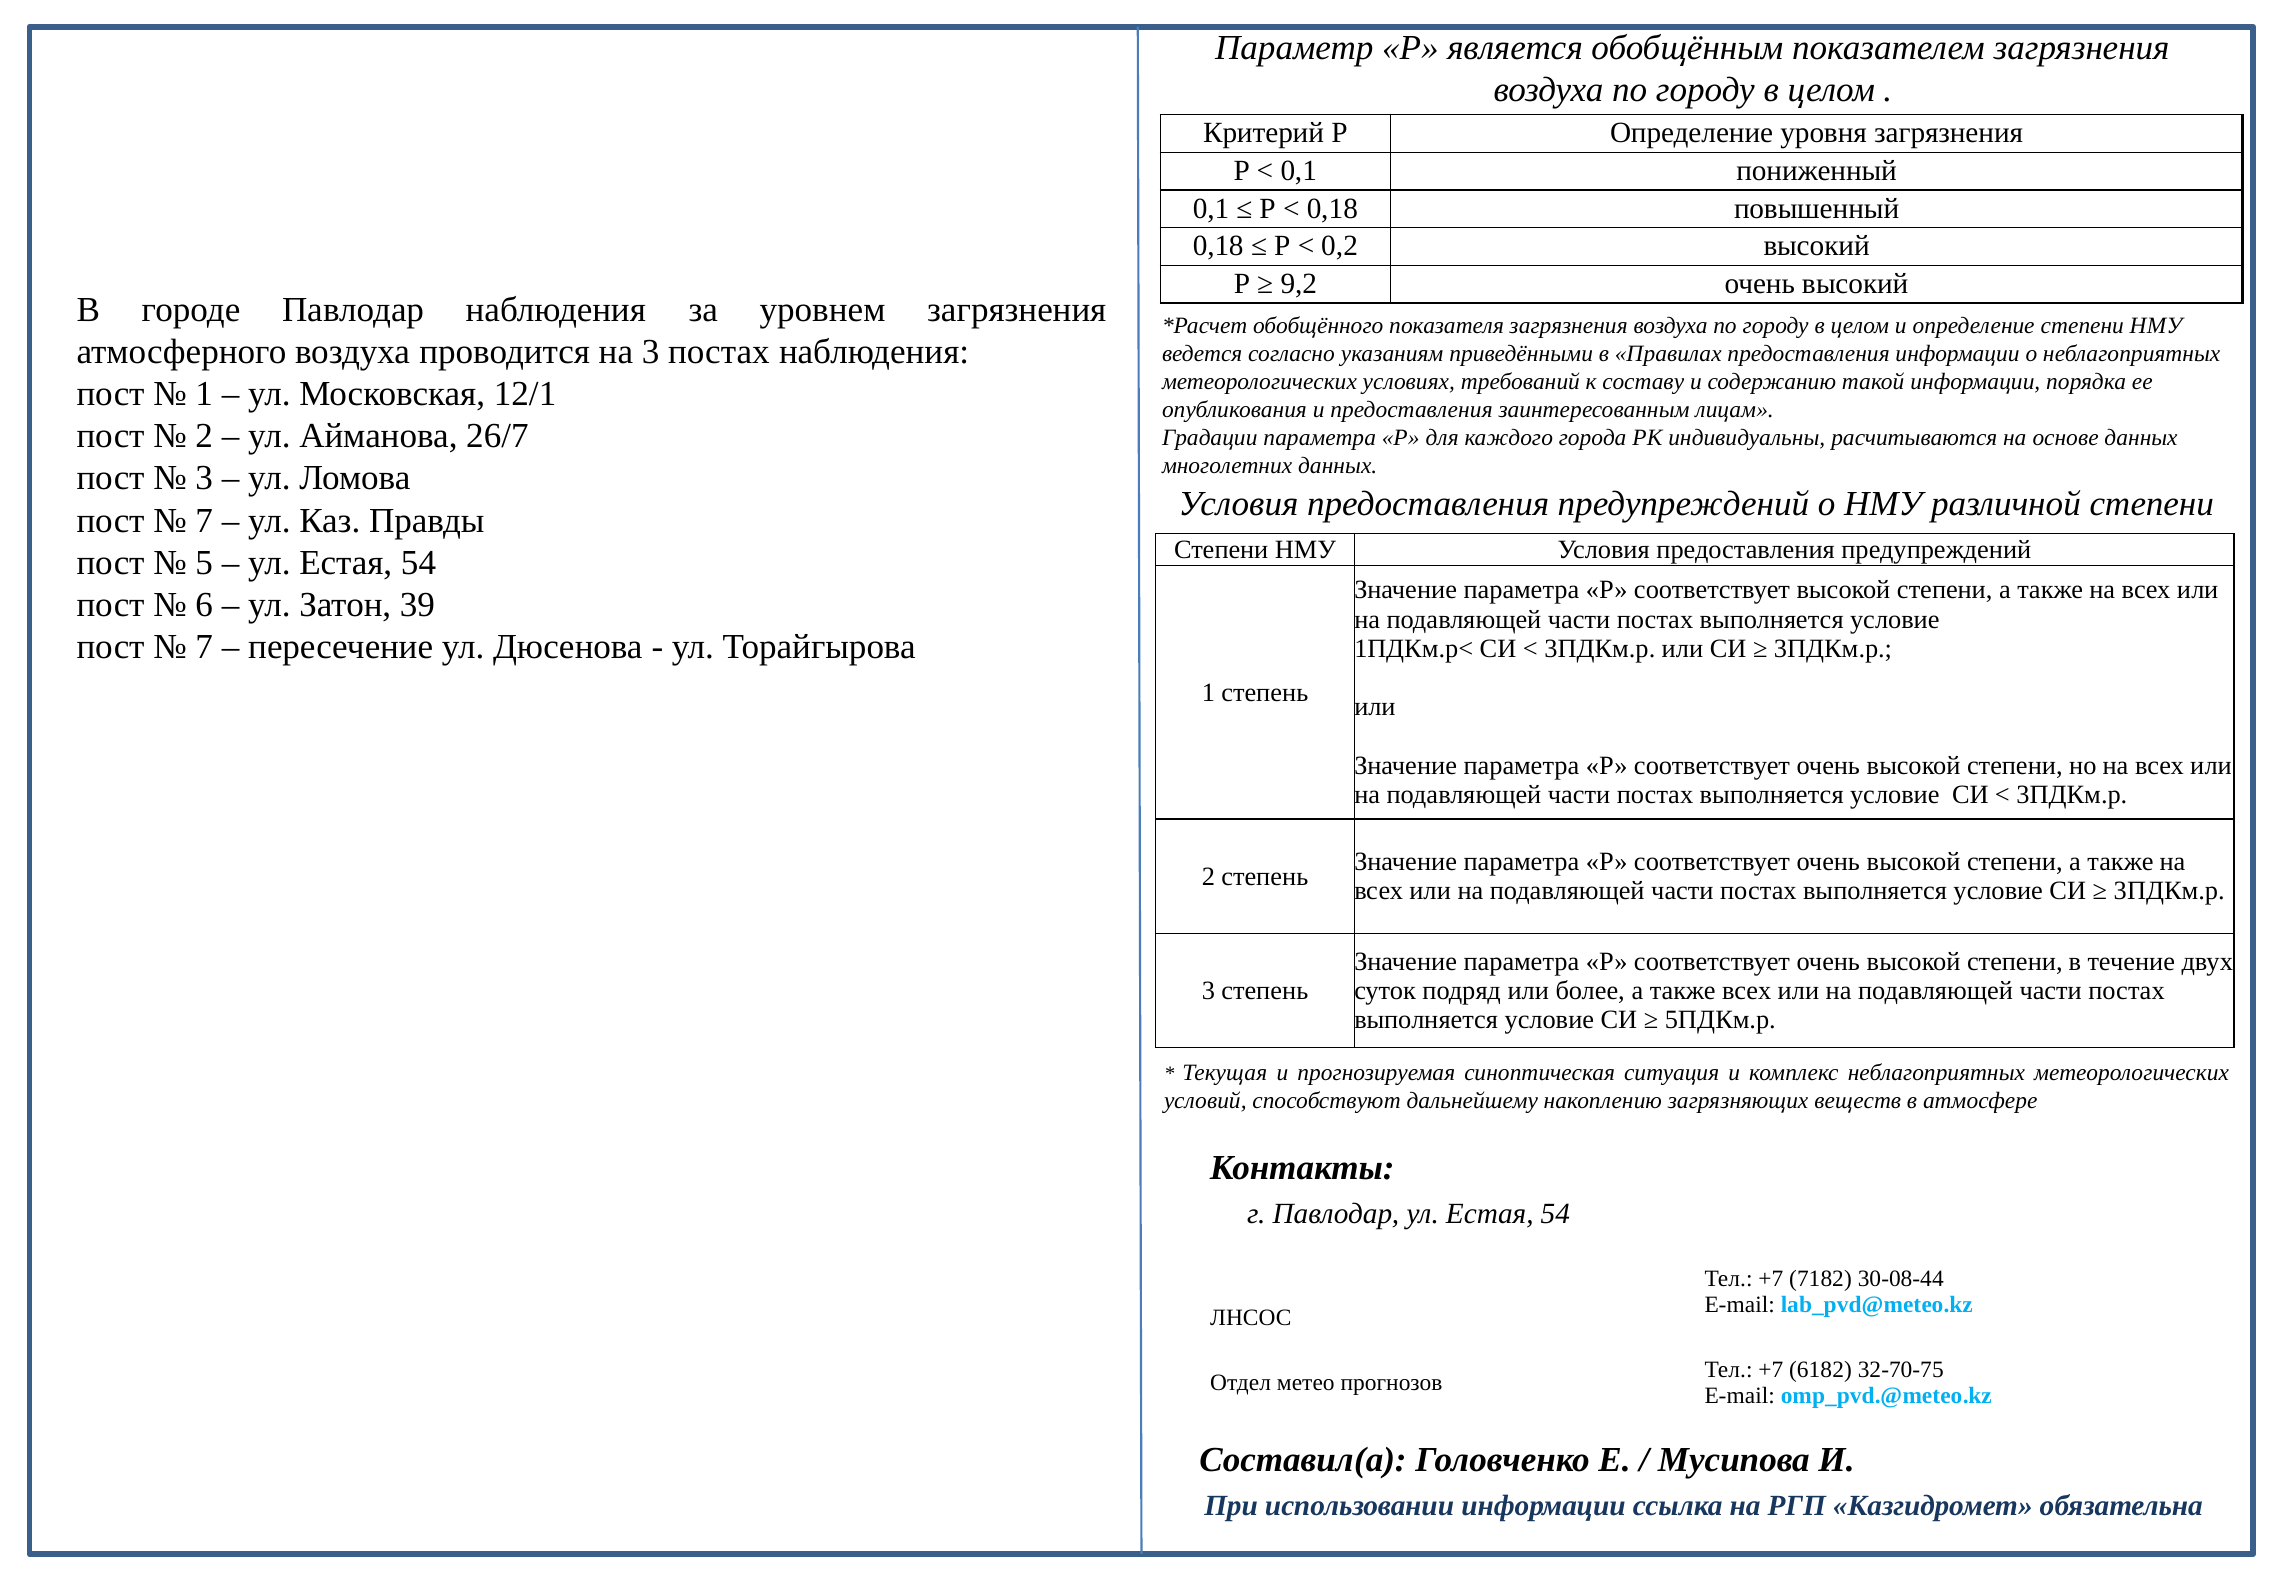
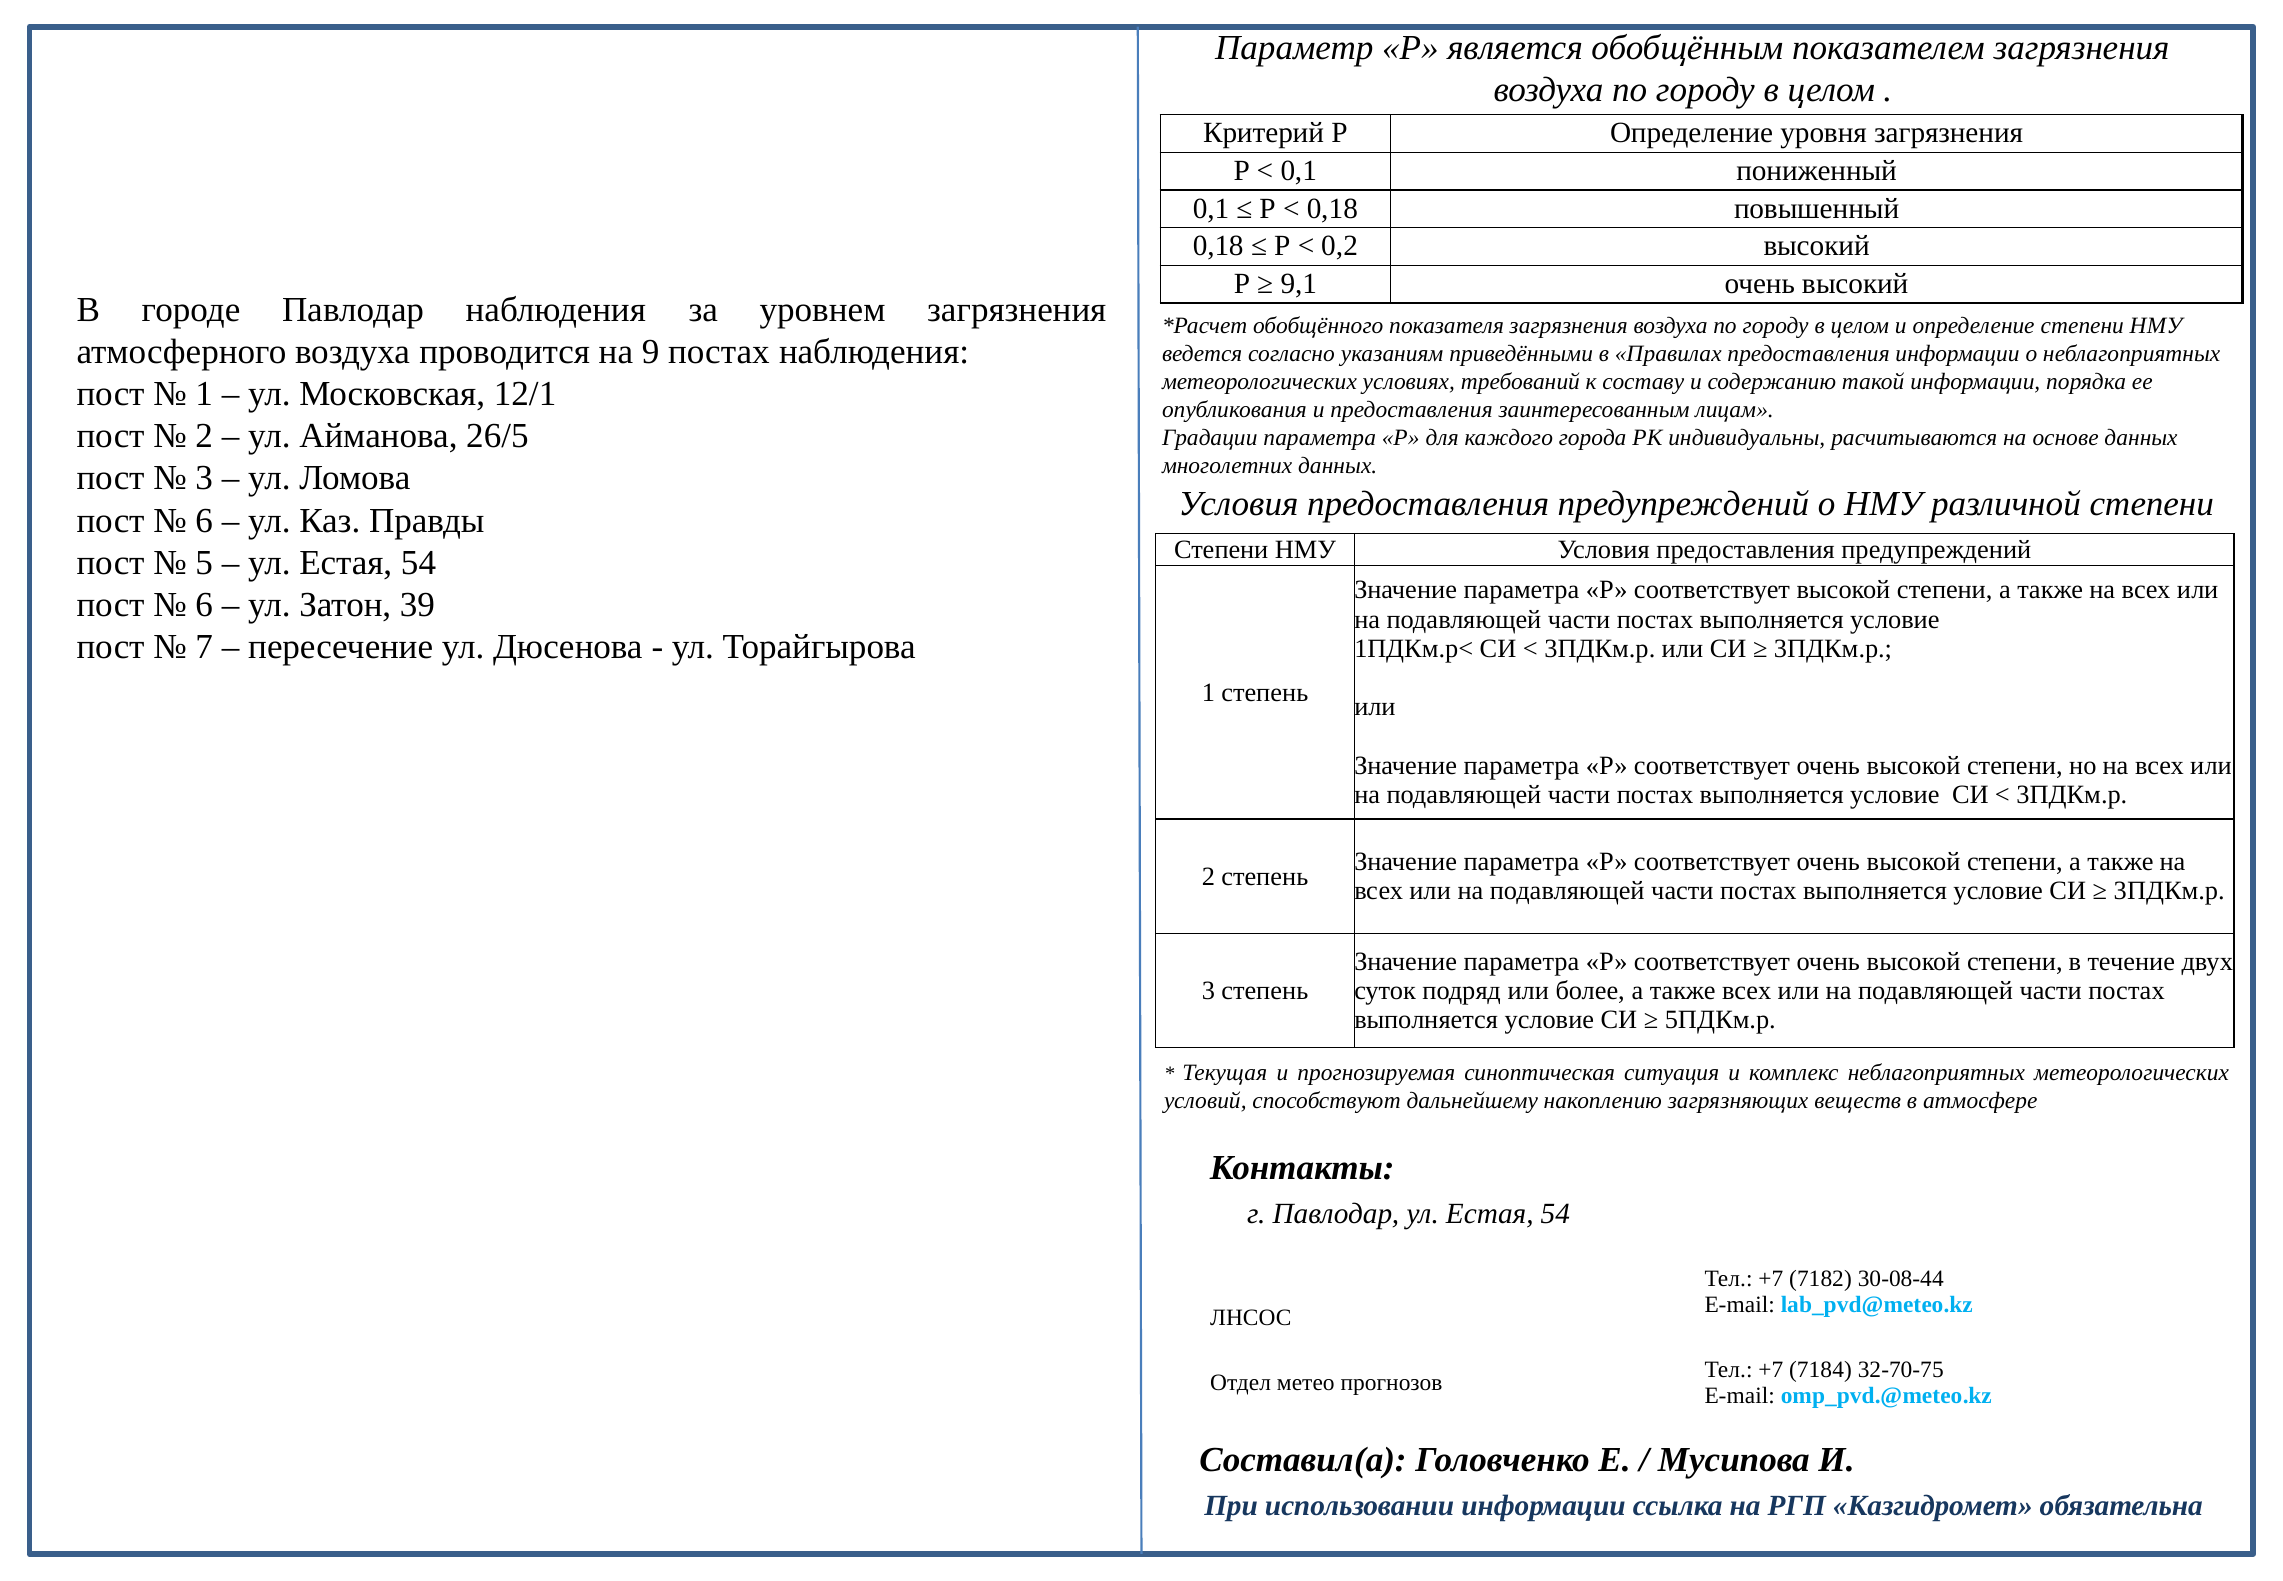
9,2: 9,2 -> 9,1
на 3: 3 -> 9
26/7: 26/7 -> 26/5
7 at (204, 520): 7 -> 6
6182: 6182 -> 7184
